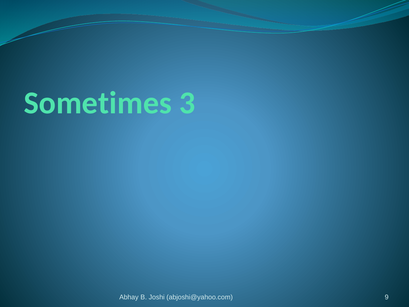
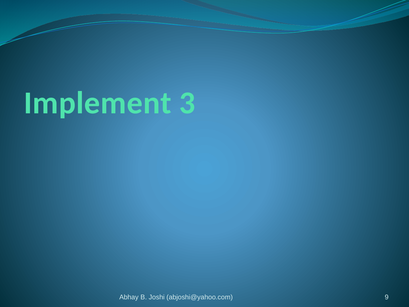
Sometimes: Sometimes -> Implement
